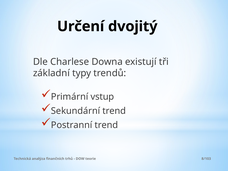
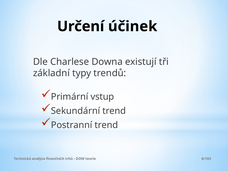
dvojitý: dvojitý -> účinek
